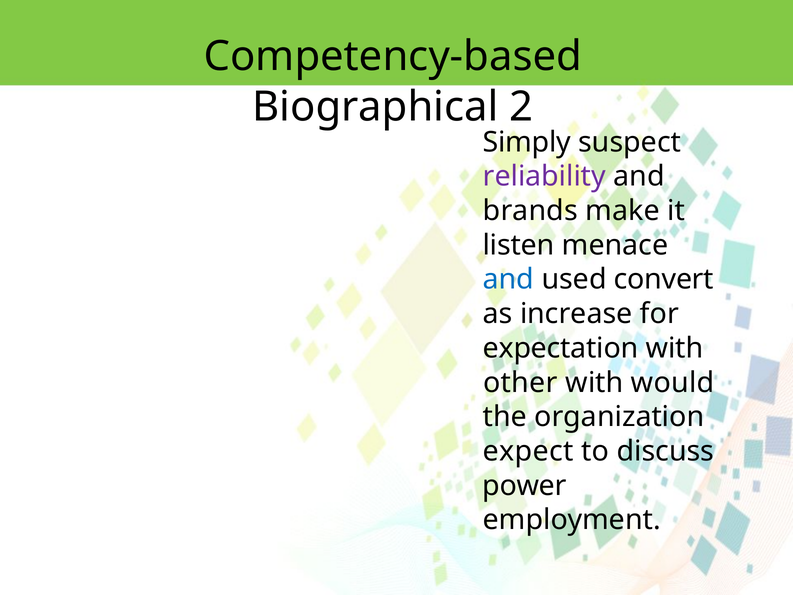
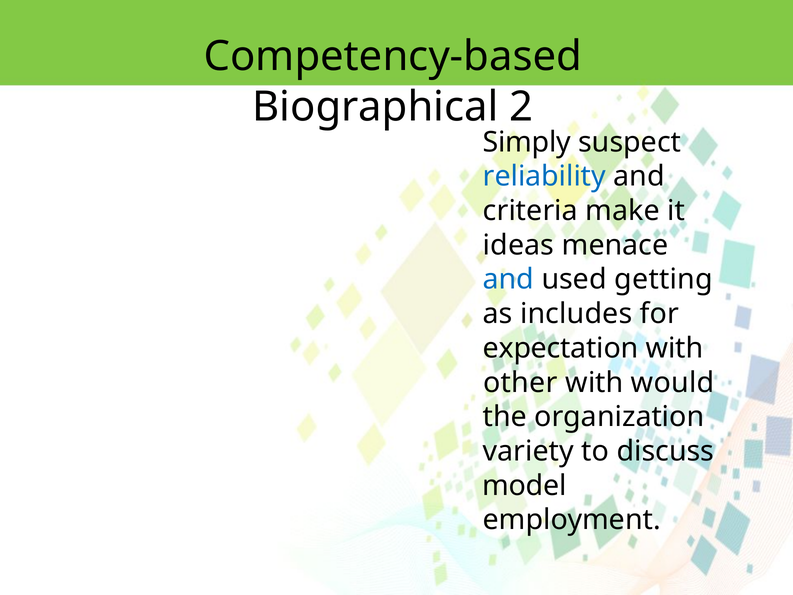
reliability colour: purple -> blue
brands: brands -> criteria
listen: listen -> ideas
convert: convert -> getting
increase: increase -> includes
expect: expect -> variety
power: power -> model
